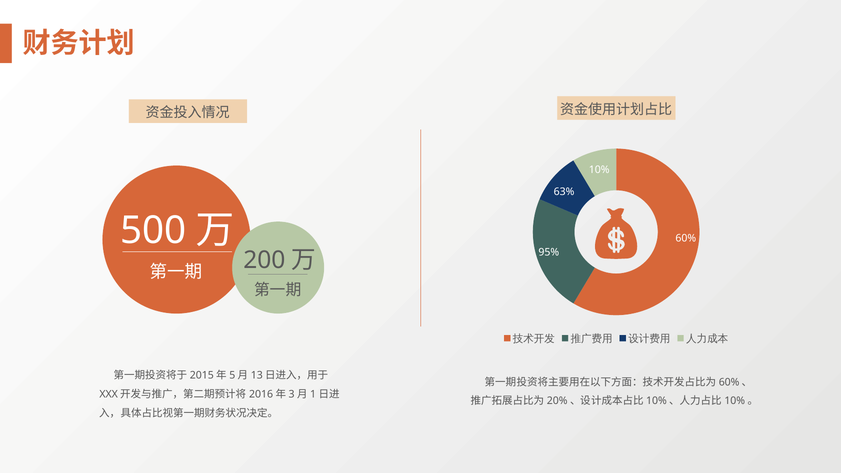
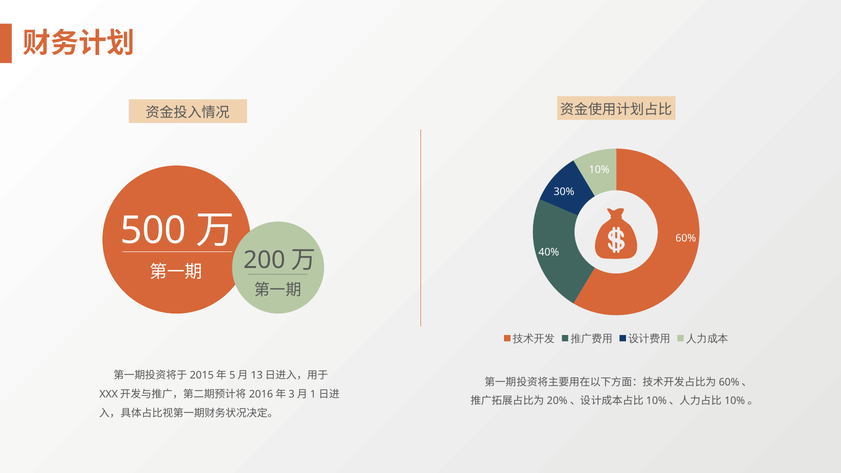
63%: 63% -> 30%
95%: 95% -> 40%
